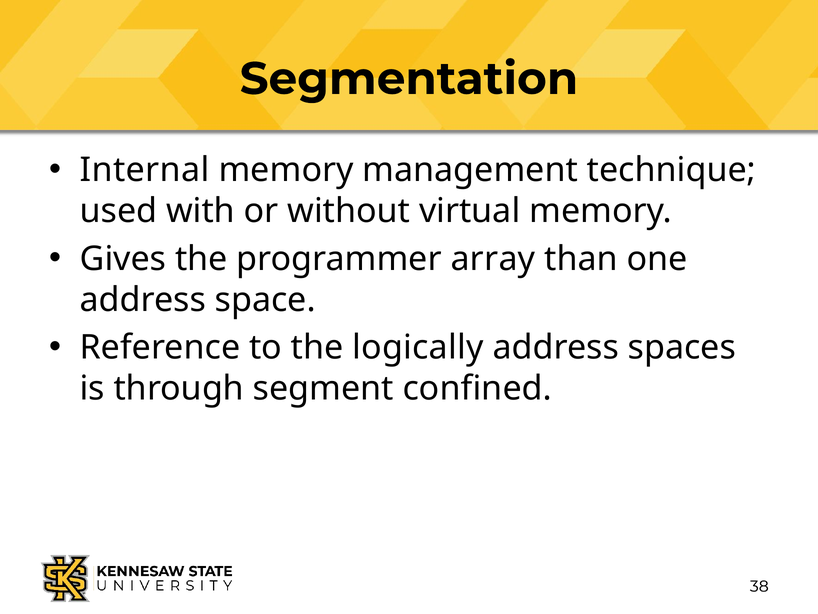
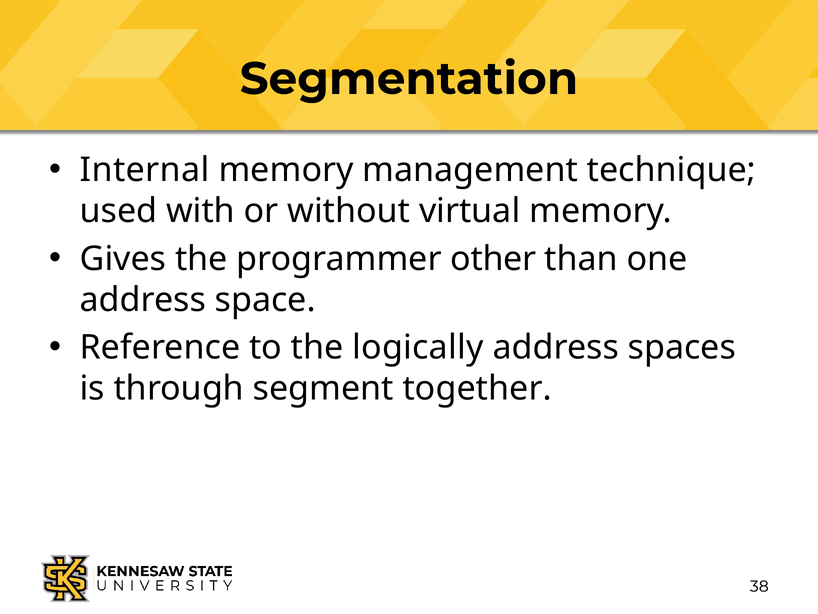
array: array -> other
confined: confined -> together
